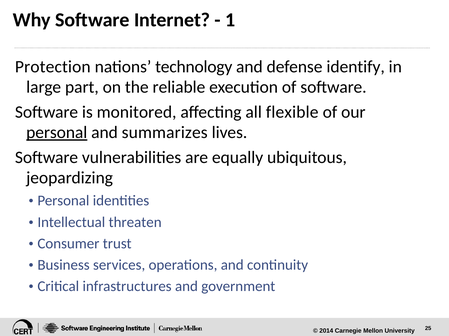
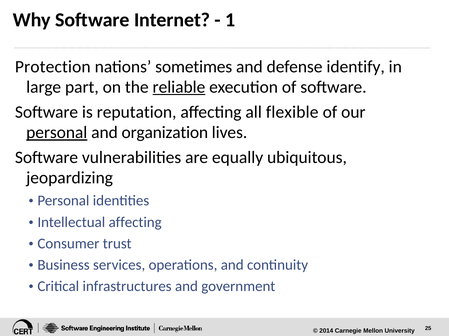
technology: technology -> sometimes
reliable underline: none -> present
monitored: monitored -> reputation
summarizes: summarizes -> organization
Intellectual threaten: threaten -> affecting
